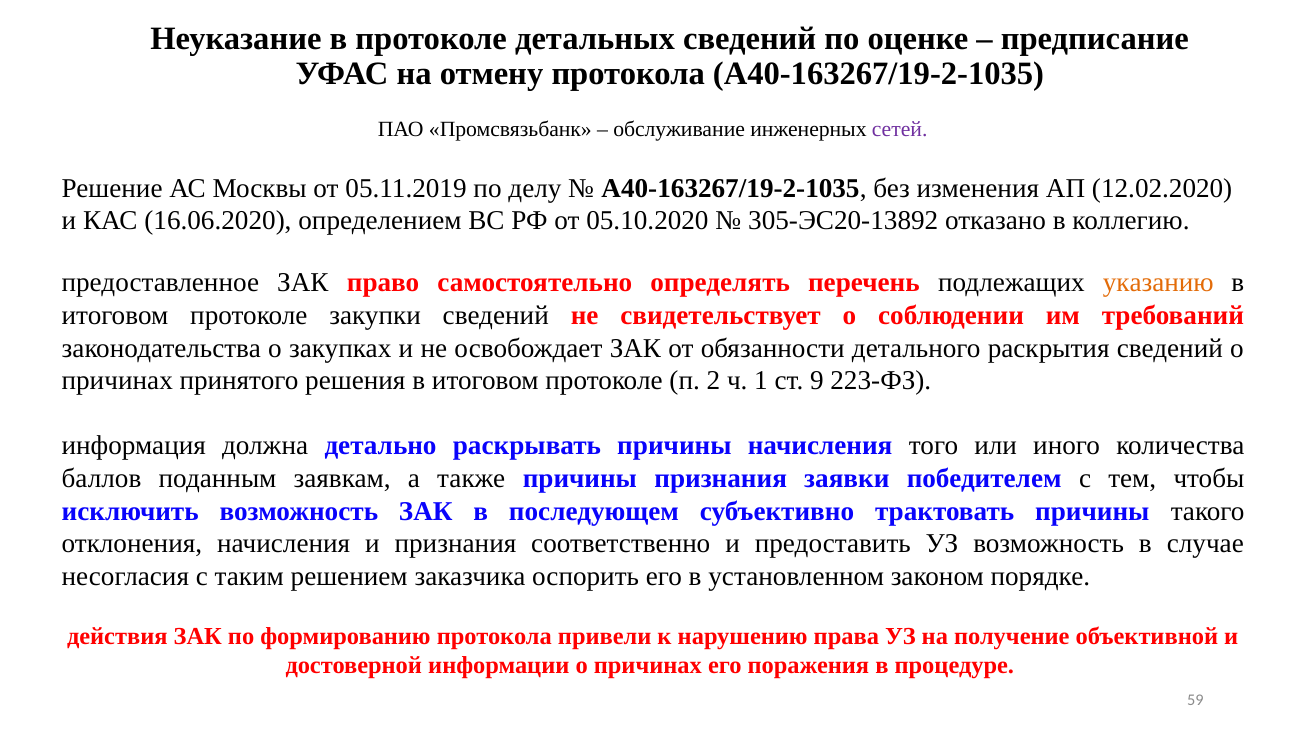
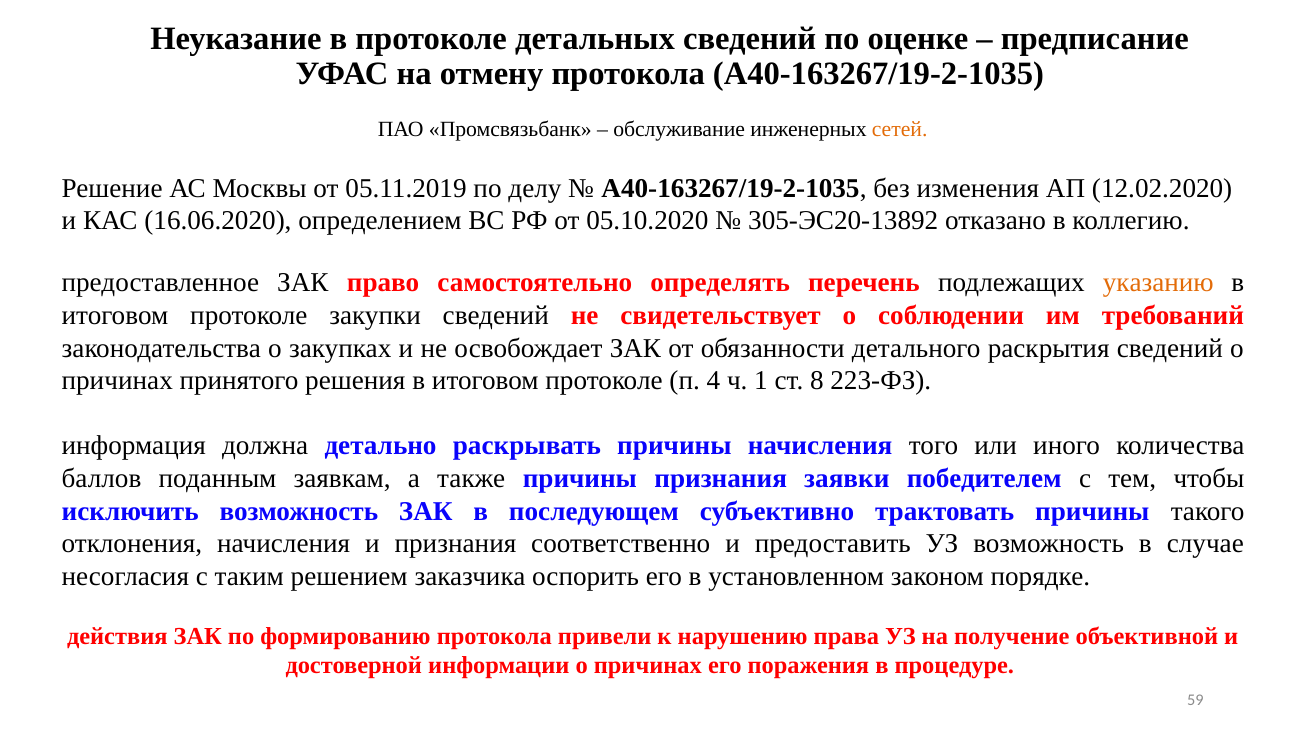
сетей colour: purple -> orange
2: 2 -> 4
9: 9 -> 8
